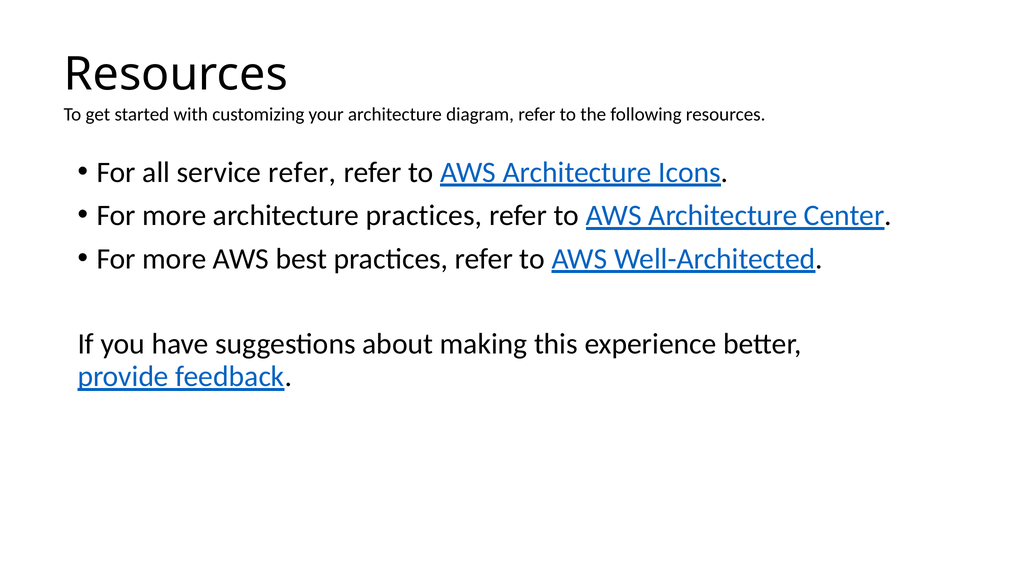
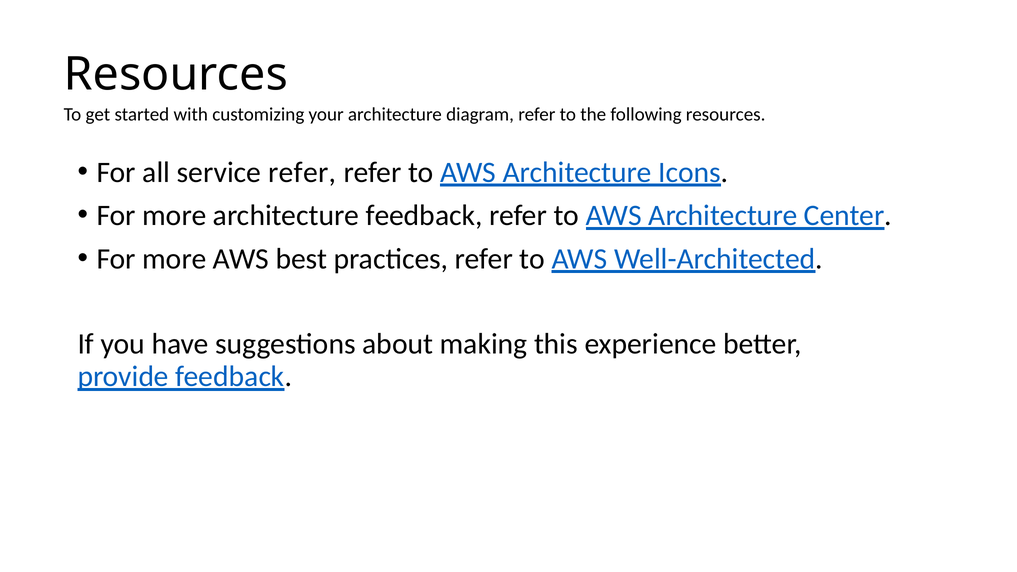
architecture practices: practices -> feedback
